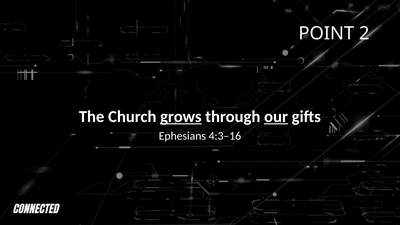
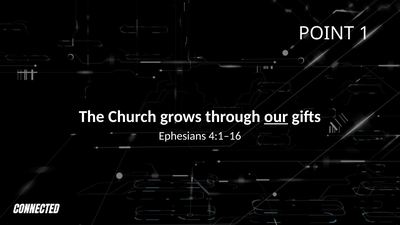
2: 2 -> 1
grows underline: present -> none
4:3–16: 4:3–16 -> 4:1–16
